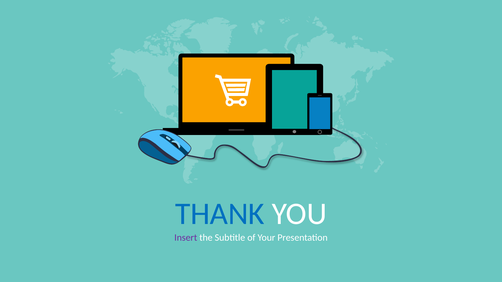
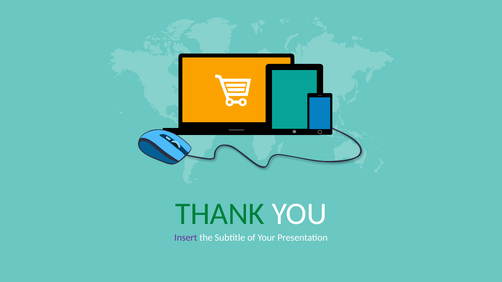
THANK colour: blue -> green
